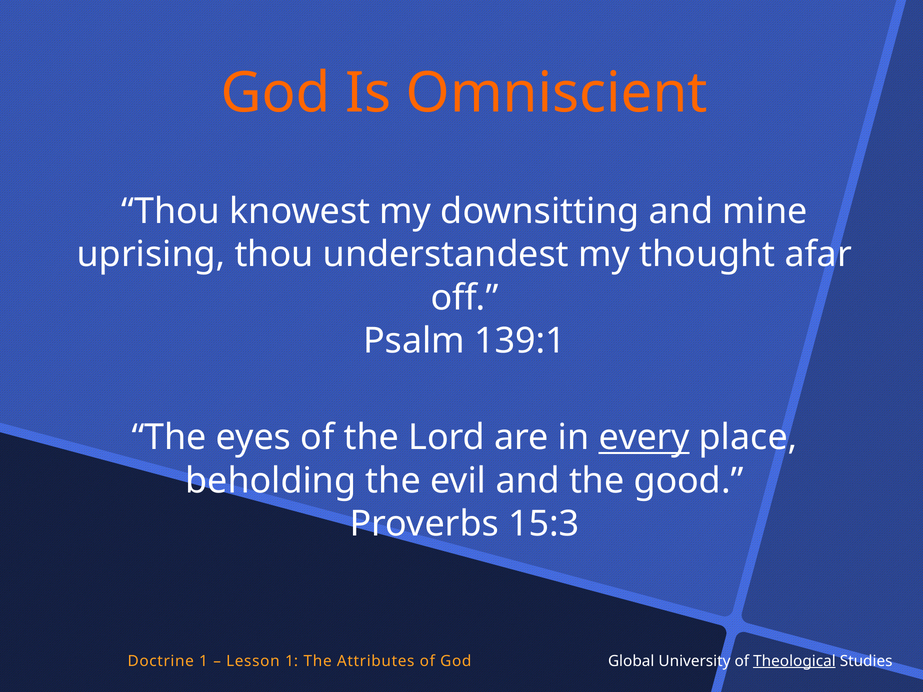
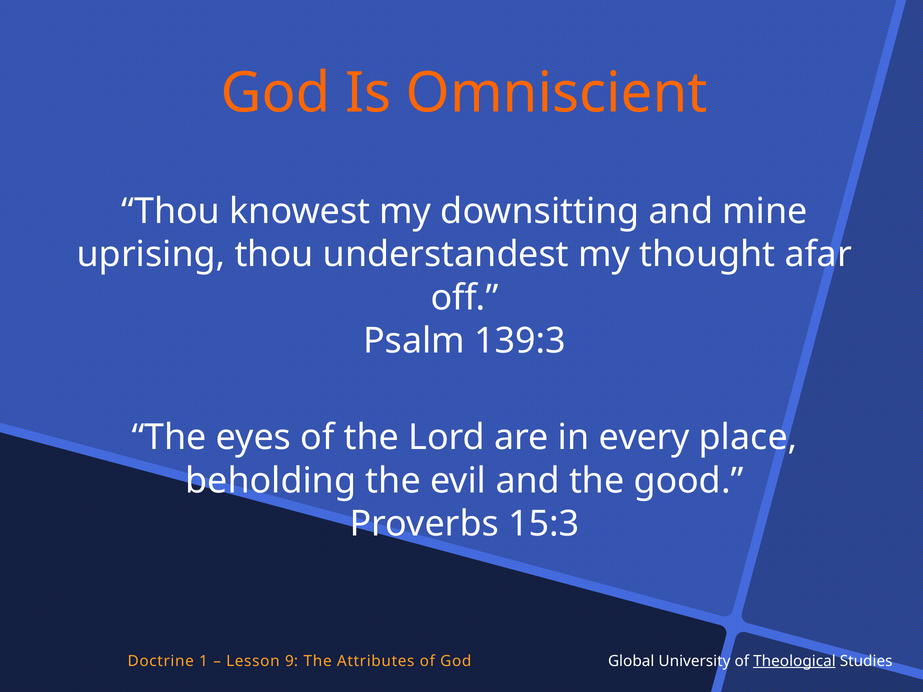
139:1: 139:1 -> 139:3
every underline: present -> none
Lesson 1: 1 -> 9
